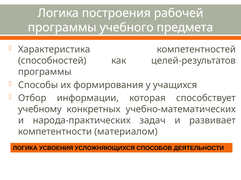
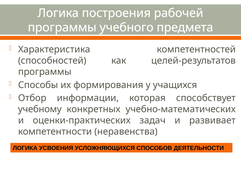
народа-практических: народа-практических -> оценки-практических
материалом: материалом -> неравенства
